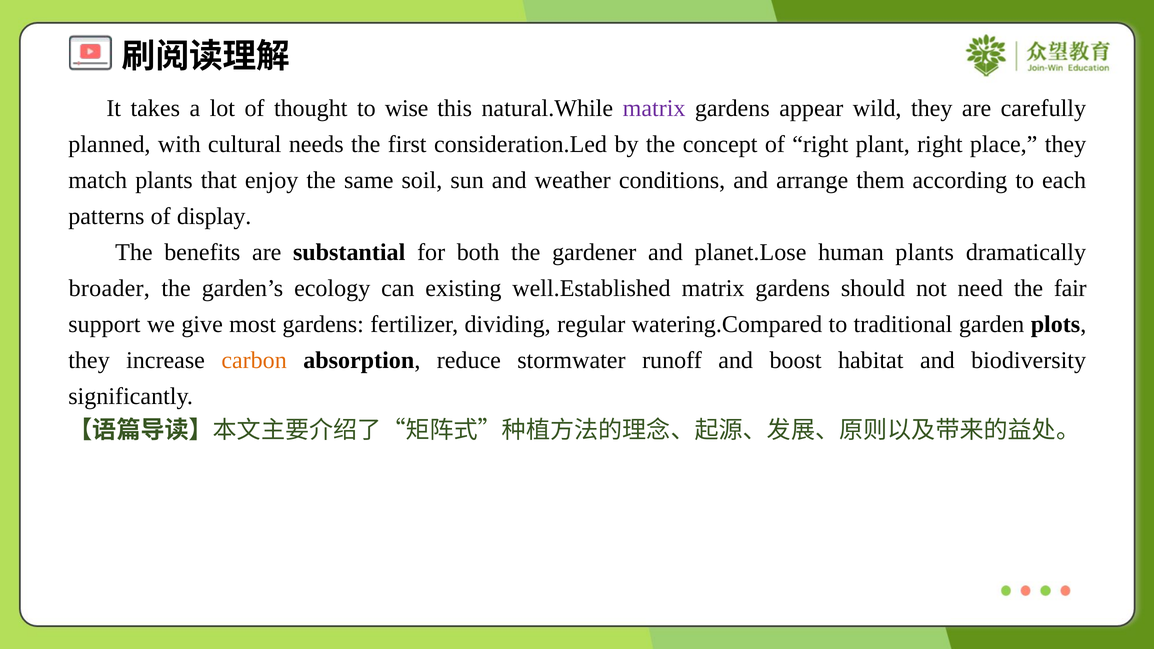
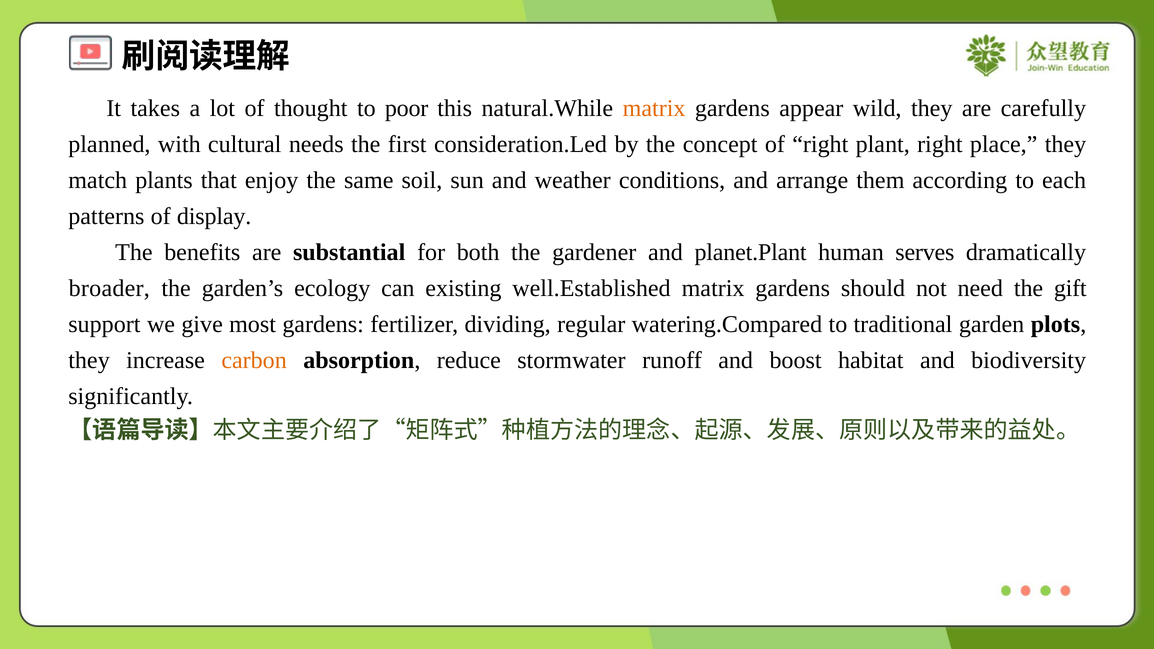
wise: wise -> poor
matrix at (654, 108) colour: purple -> orange
planet.Lose: planet.Lose -> planet.Plant
human plants: plants -> serves
fair: fair -> gift
